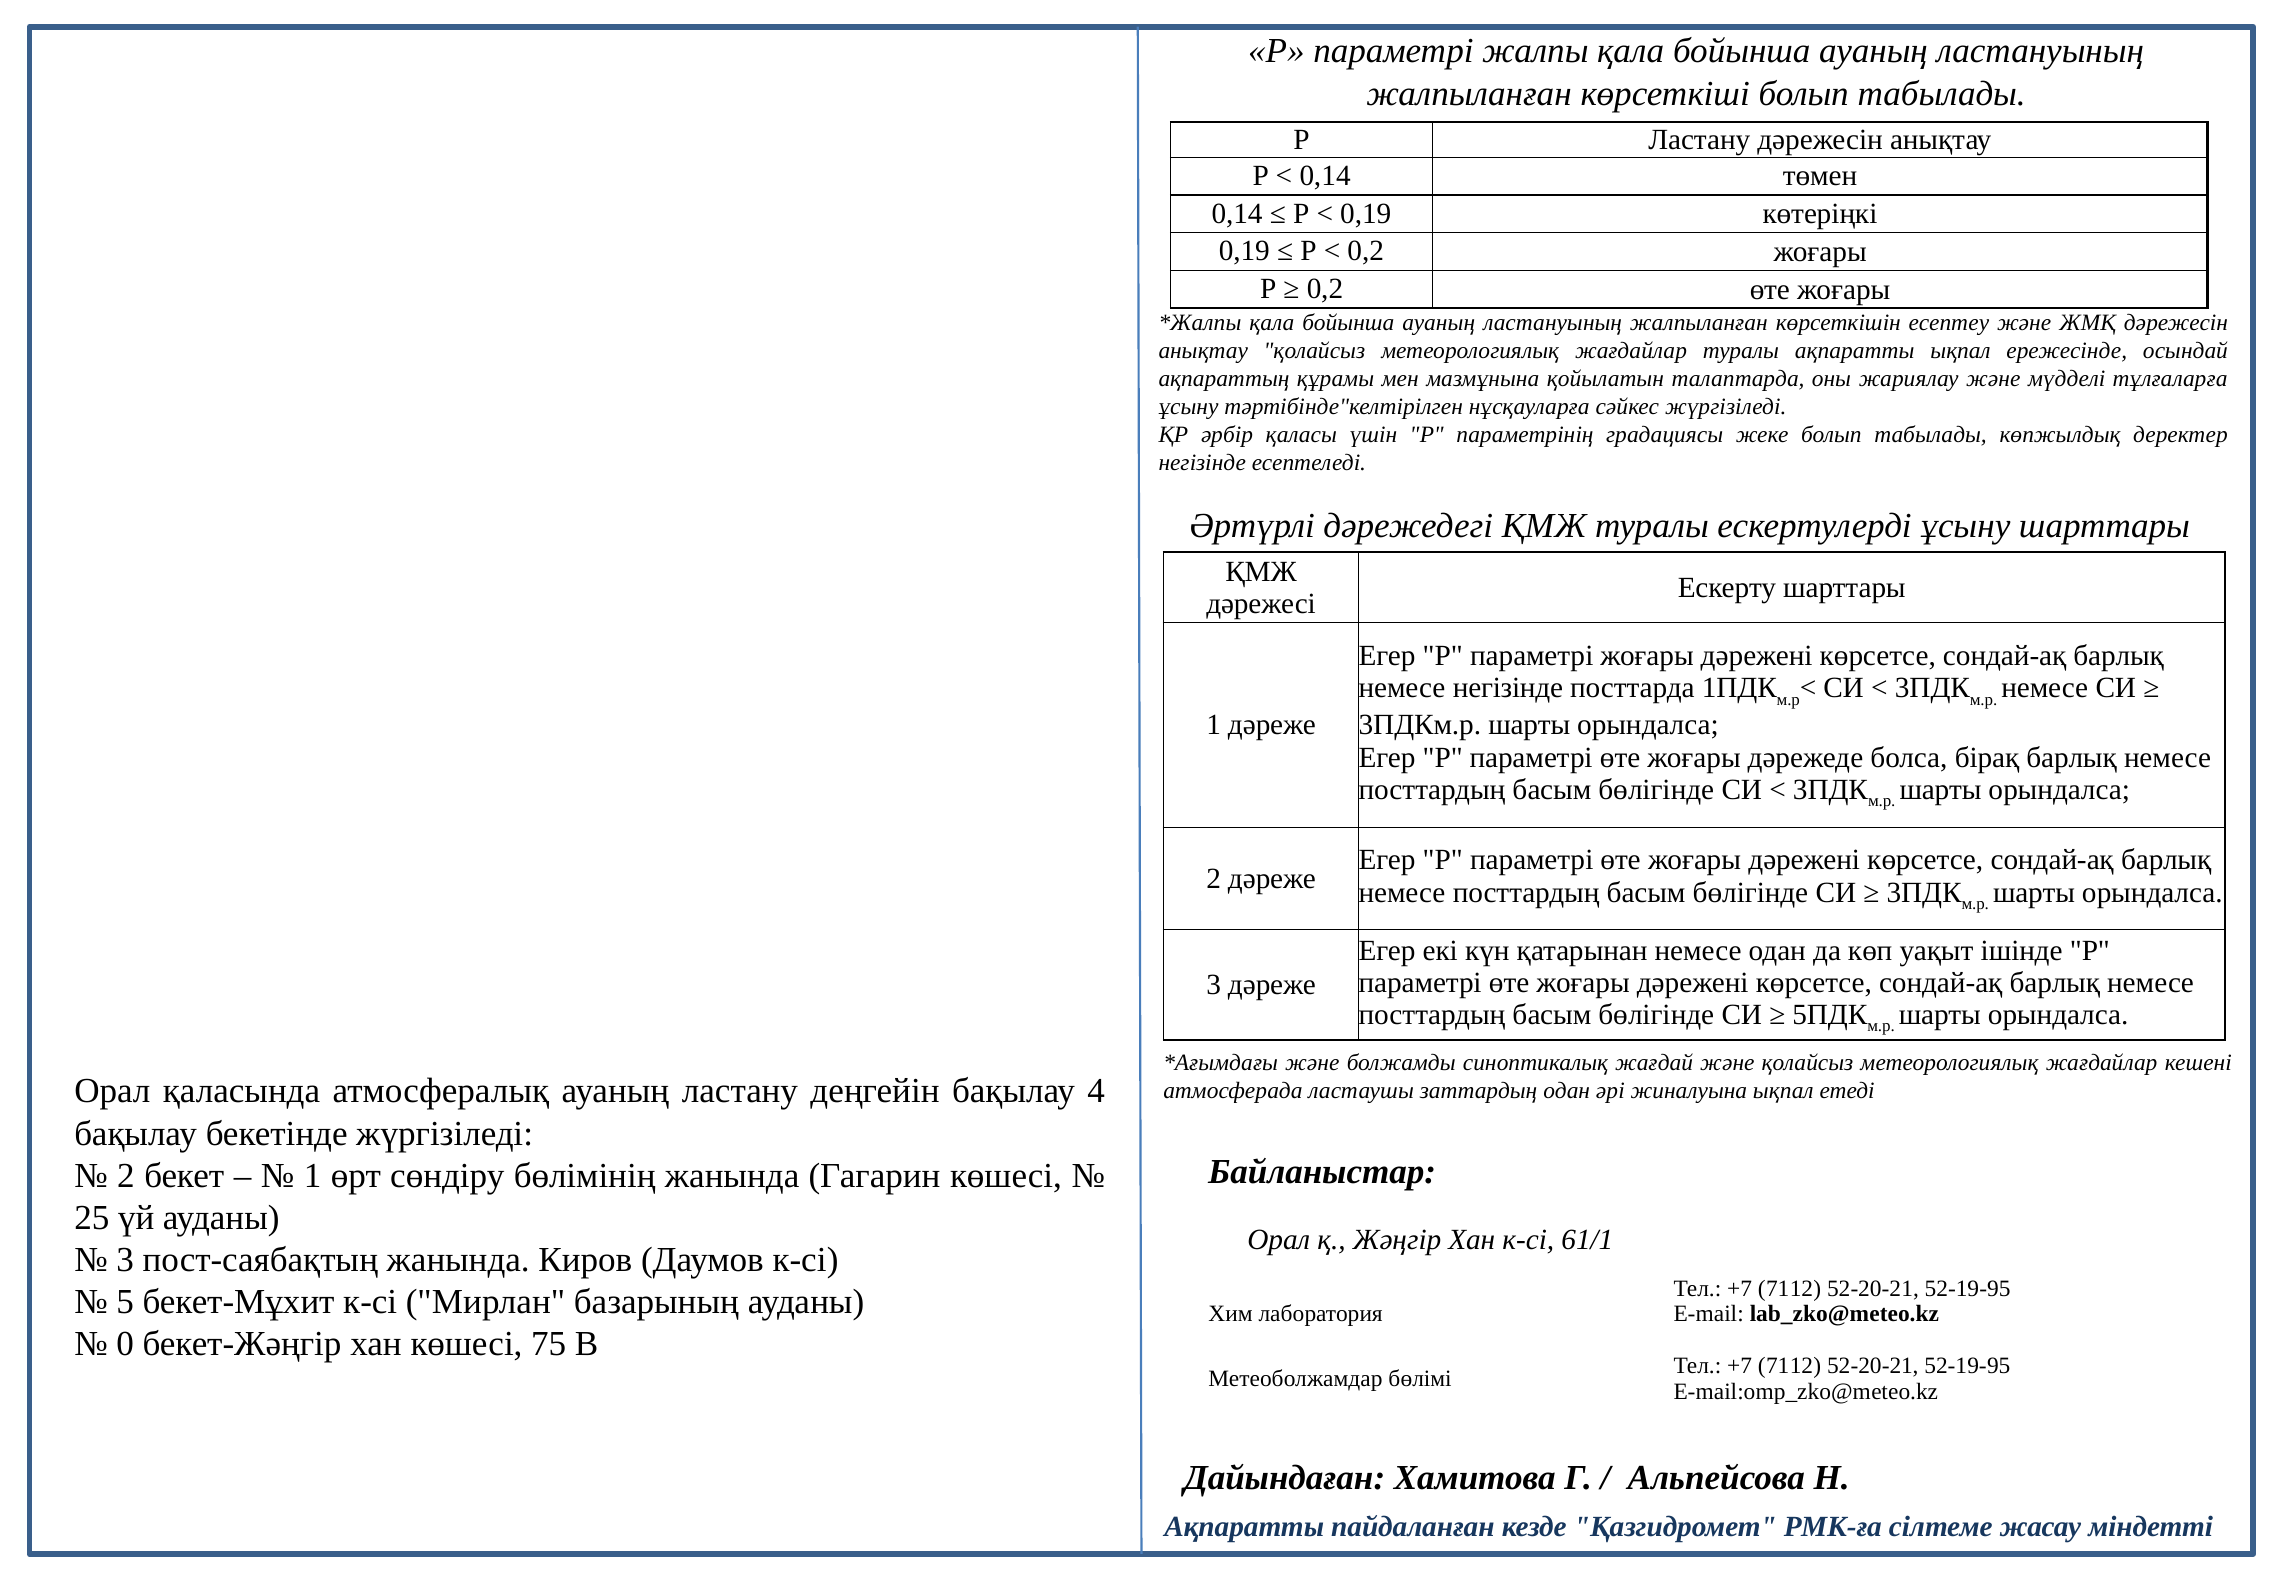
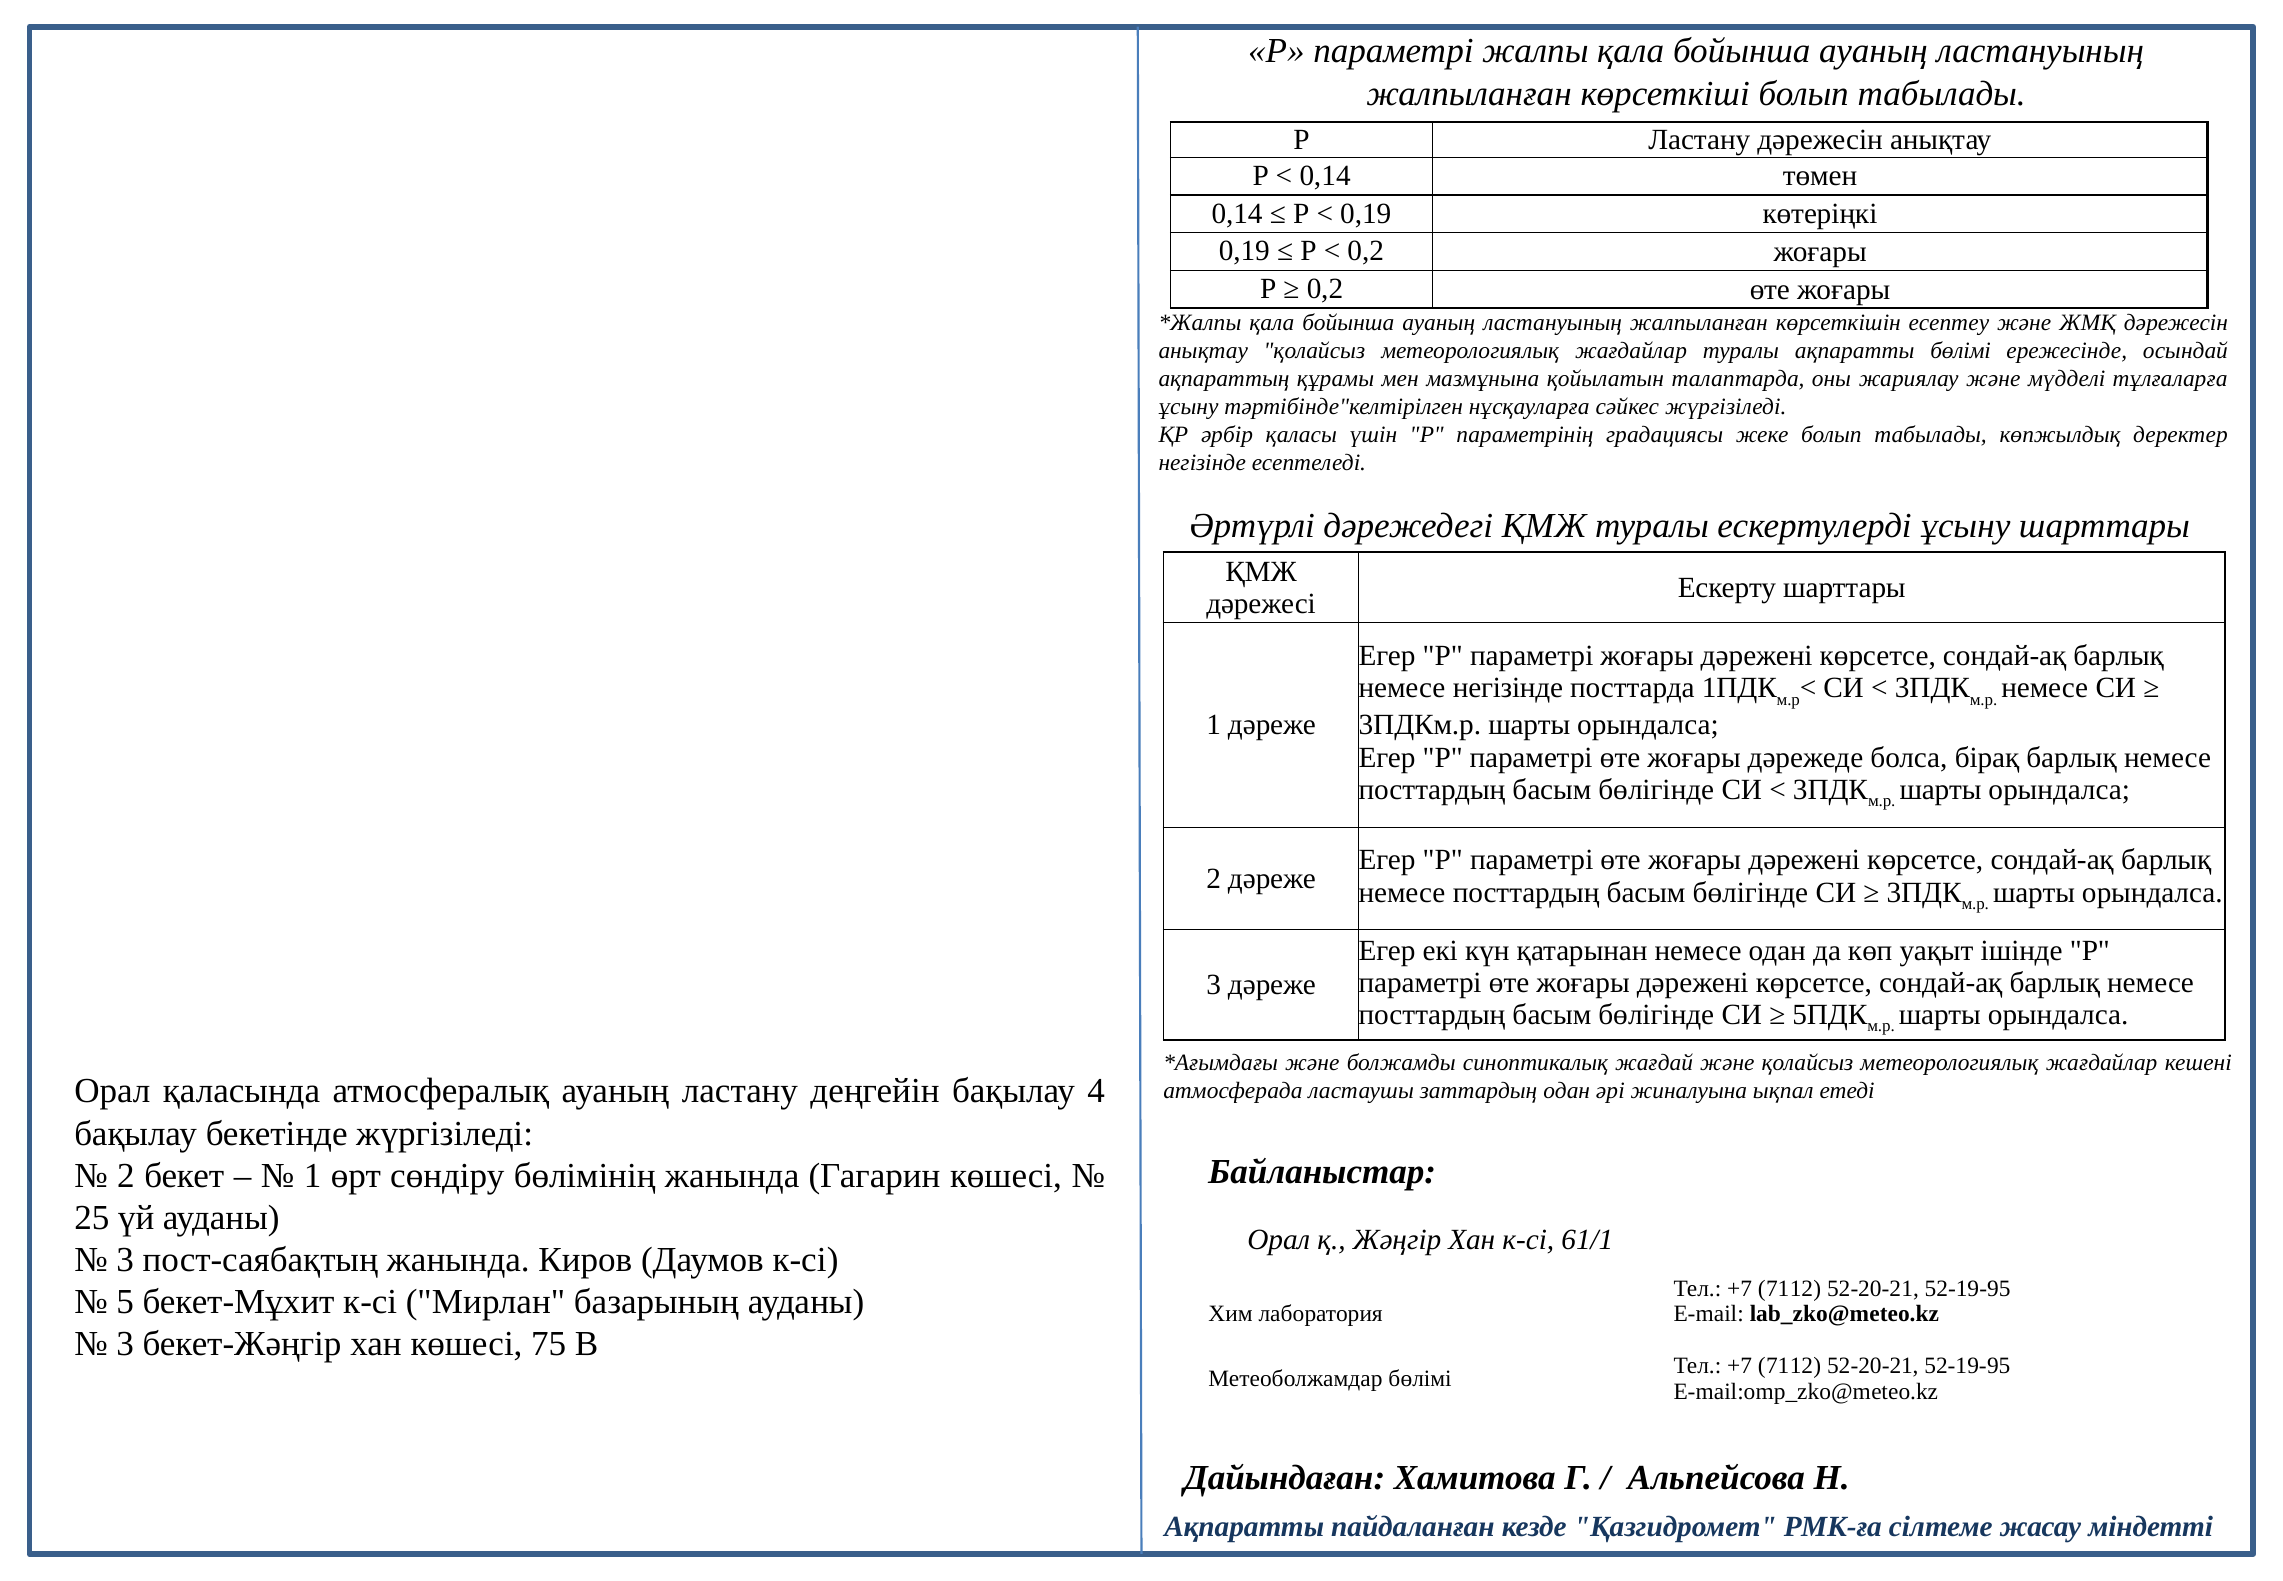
ақпаратты ықпал: ықпал -> бөлімі
0 at (125, 1344): 0 -> 3
